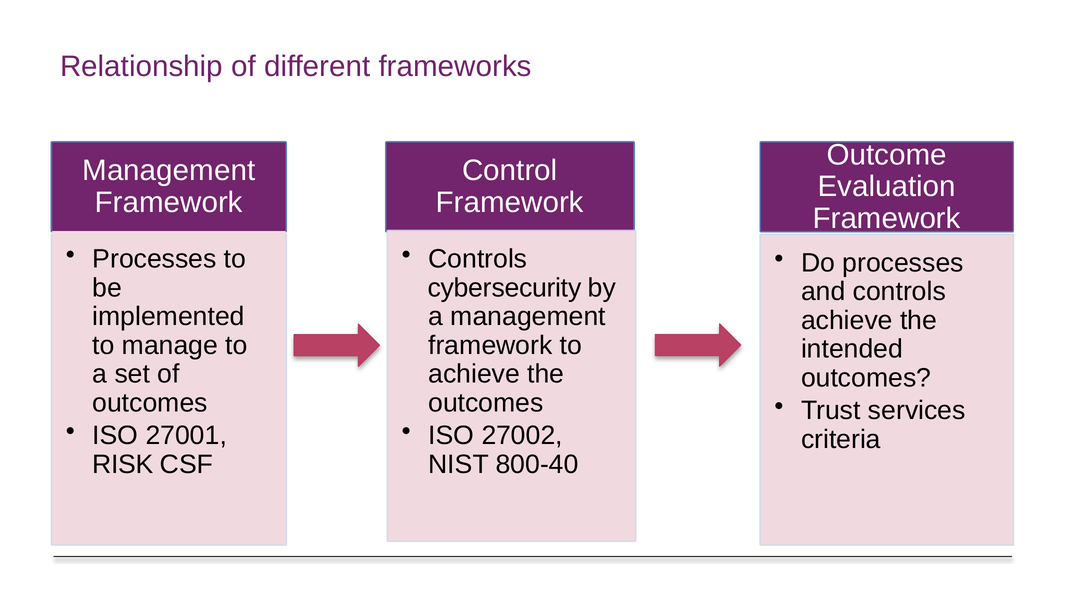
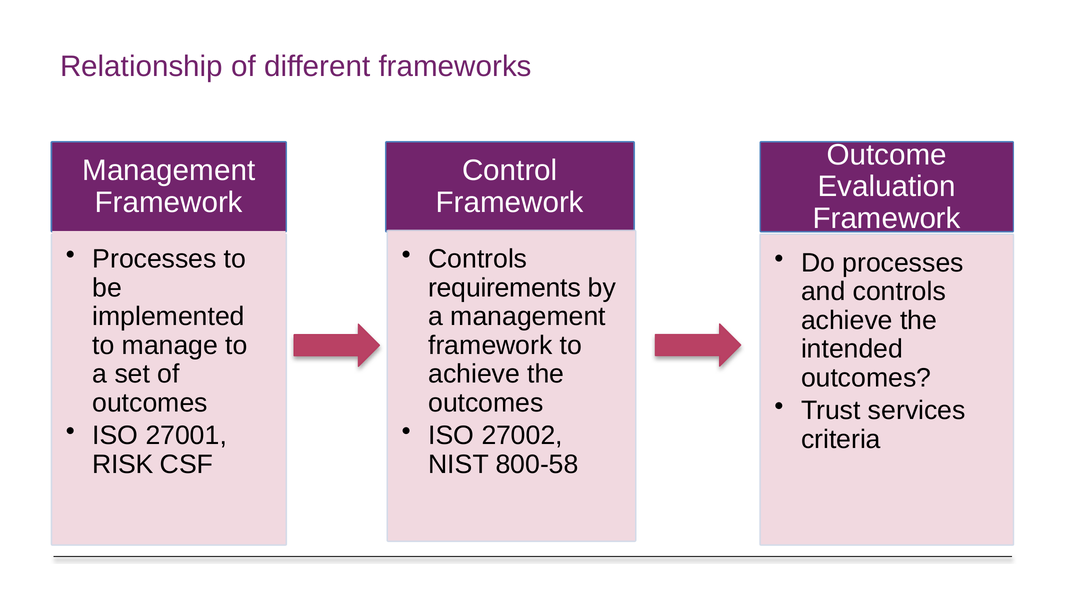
cybersecurity: cybersecurity -> requirements
800-40: 800-40 -> 800-58
